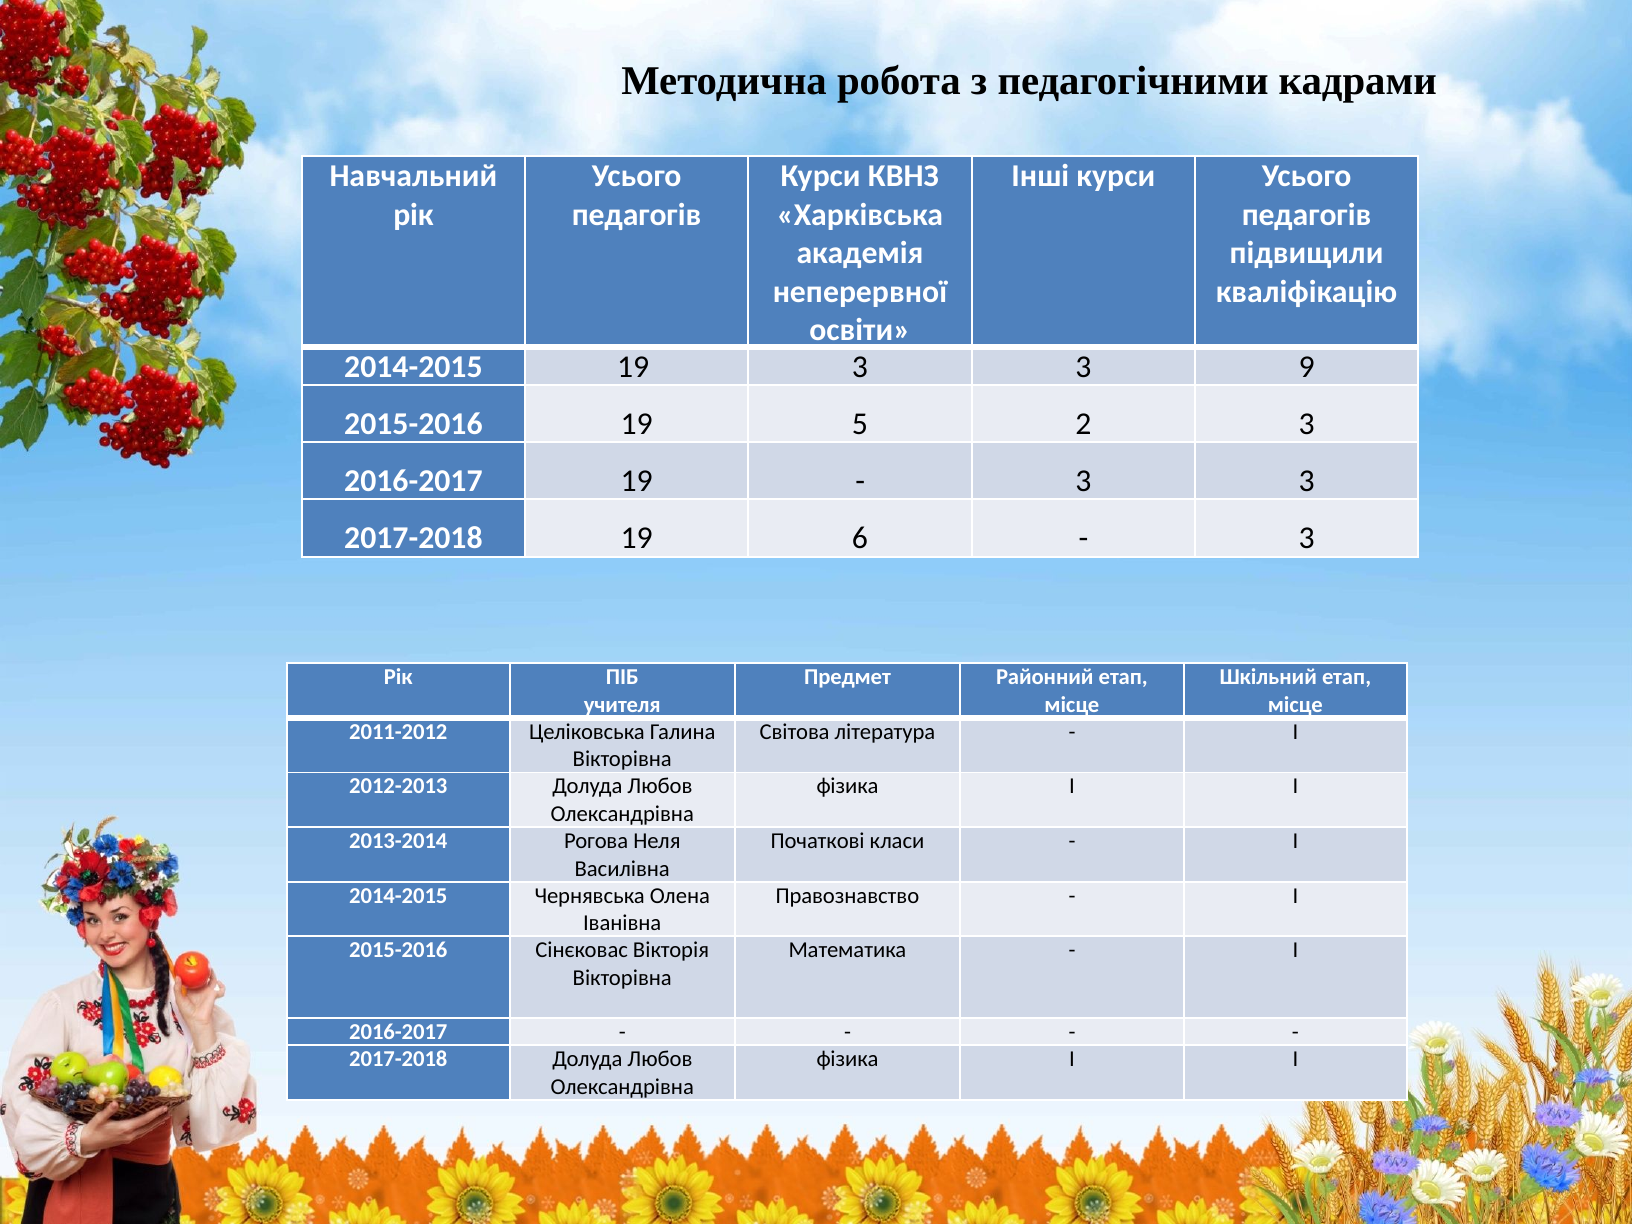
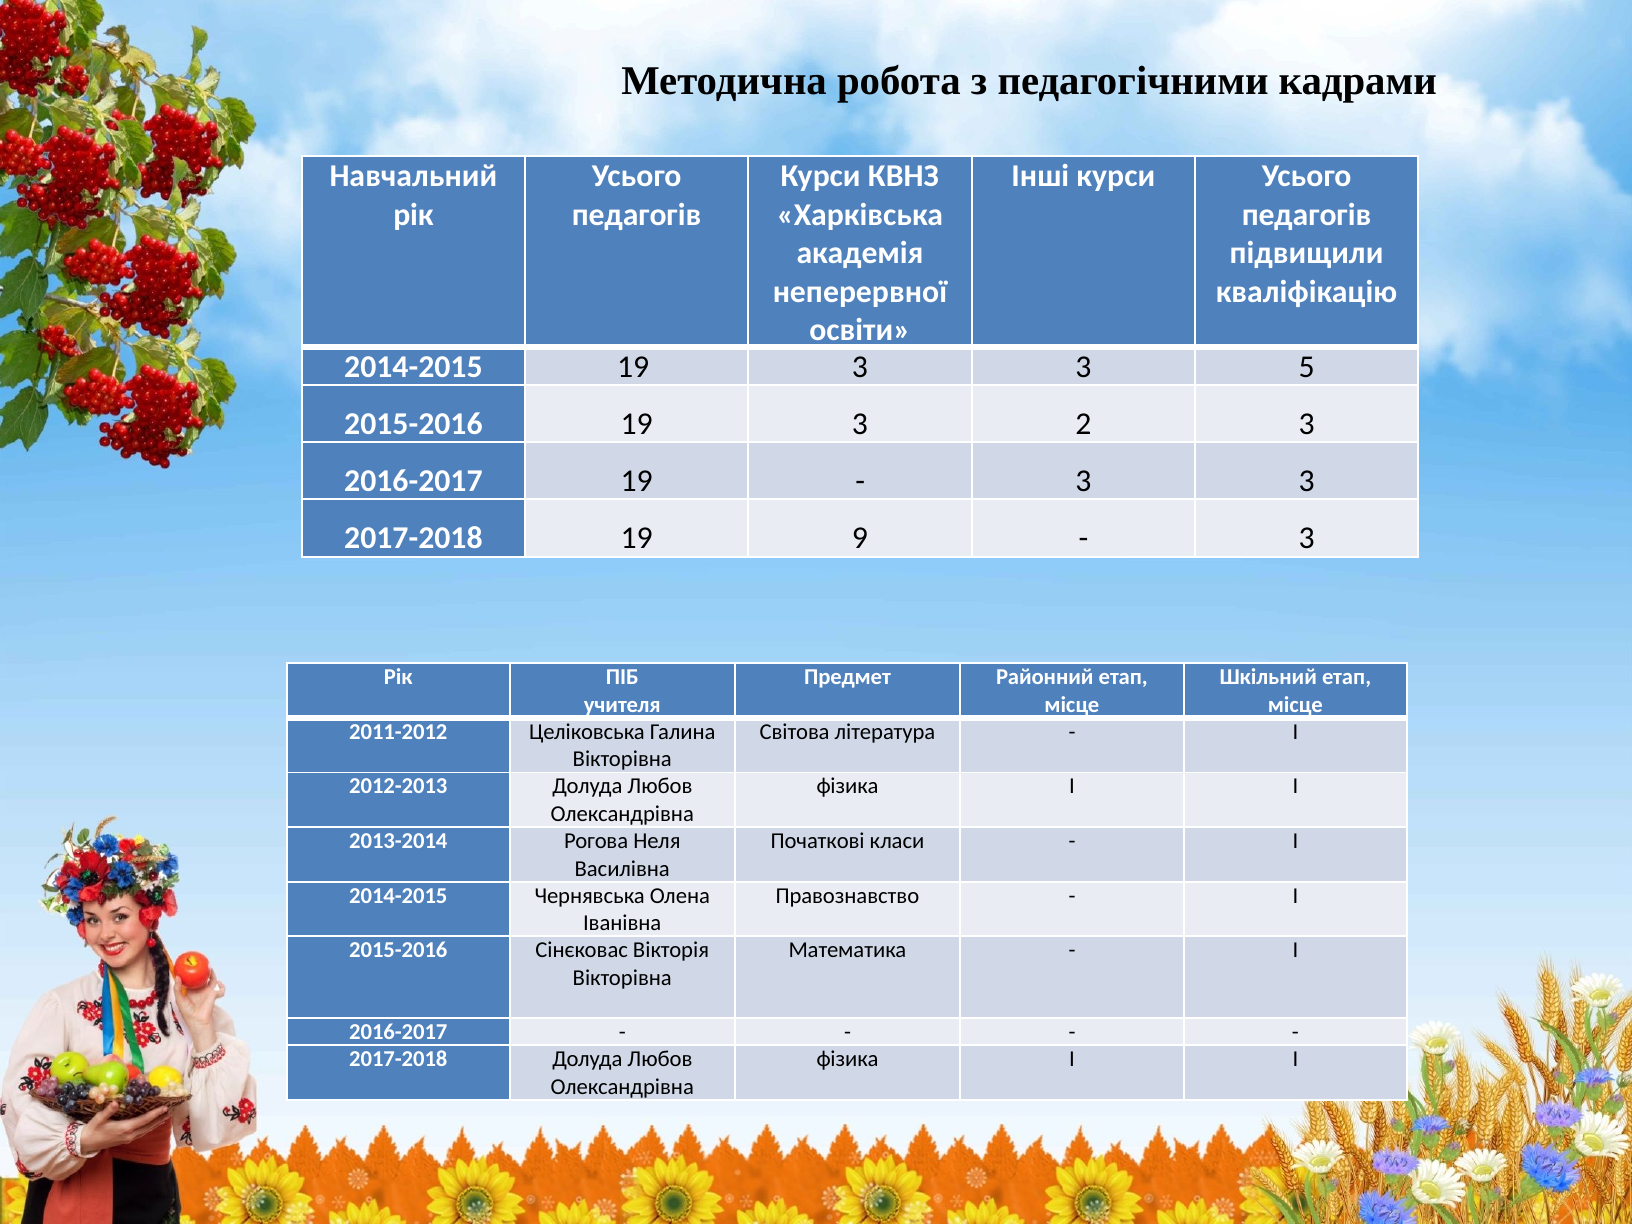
9: 9 -> 5
2015-2016 19 5: 5 -> 3
6: 6 -> 9
